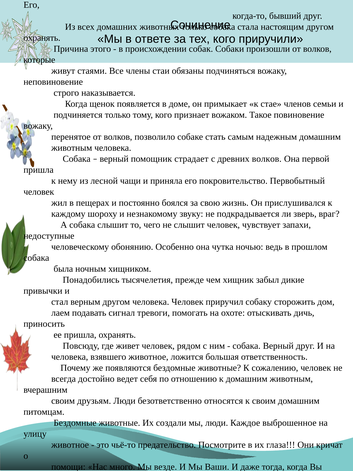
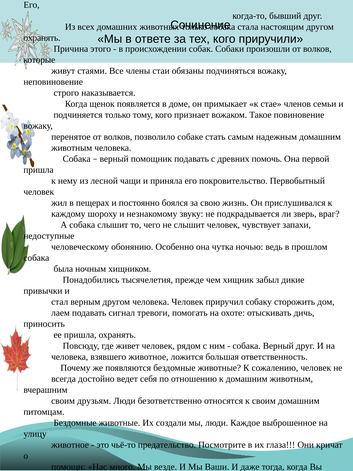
помощник страдает: страдает -> подавать
древних волков: волков -> помочь
